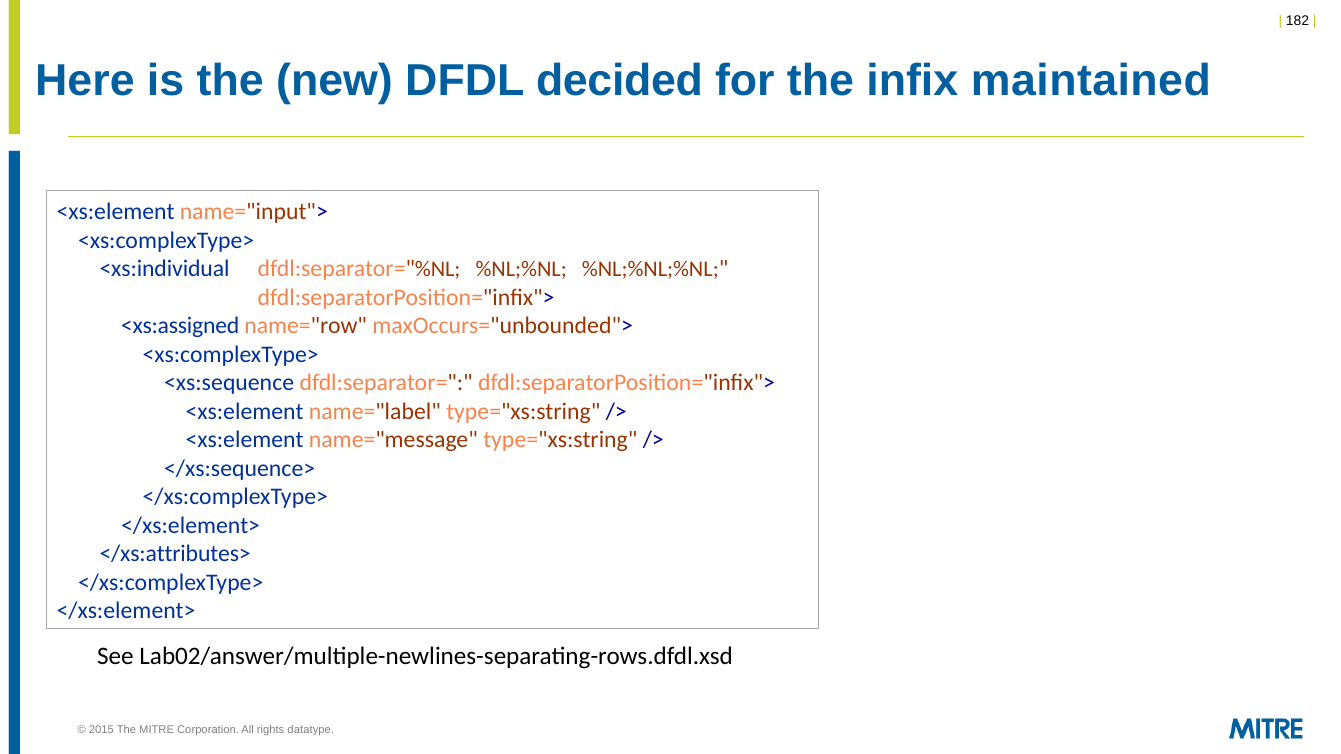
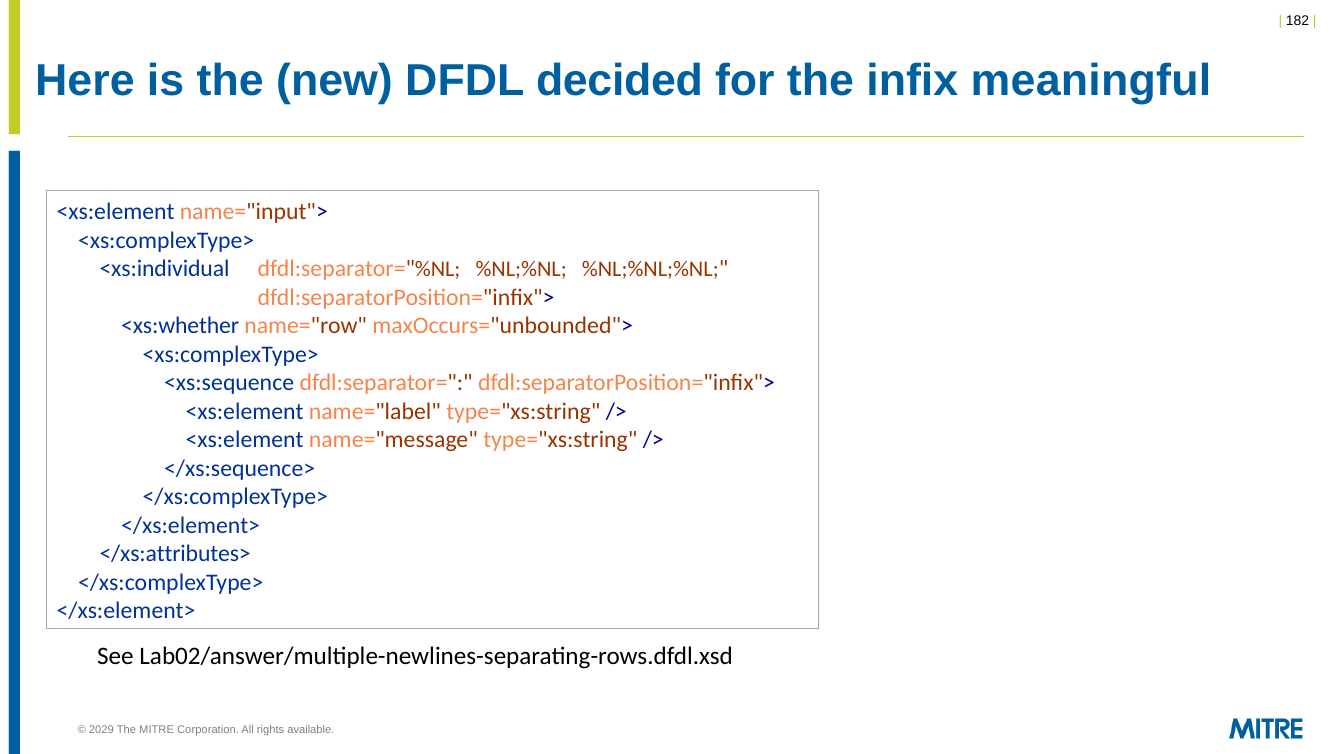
maintained: maintained -> meaningful
<xs:assigned: <xs:assigned -> <xs:whether
2015: 2015 -> 2029
datatype: datatype -> available
